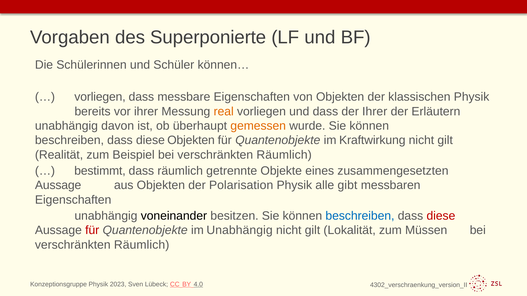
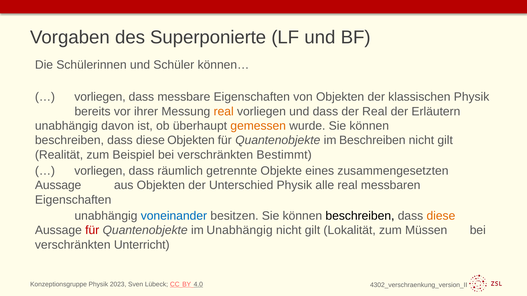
der Ihrer: Ihrer -> Real
im Kraftwirkung: Kraftwirkung -> Beschreiben
Beispiel bei verschränkten Räumlich: Räumlich -> Bestimmt
bestimmt at (100, 171): bestimmt -> vorliegen
Polarisation: Polarisation -> Unterschied
alle gibt: gibt -> real
voneinander colour: black -> blue
beschreiben at (360, 216) colour: blue -> black
diese at (441, 216) colour: red -> orange
Räumlich at (142, 245): Räumlich -> Unterricht
